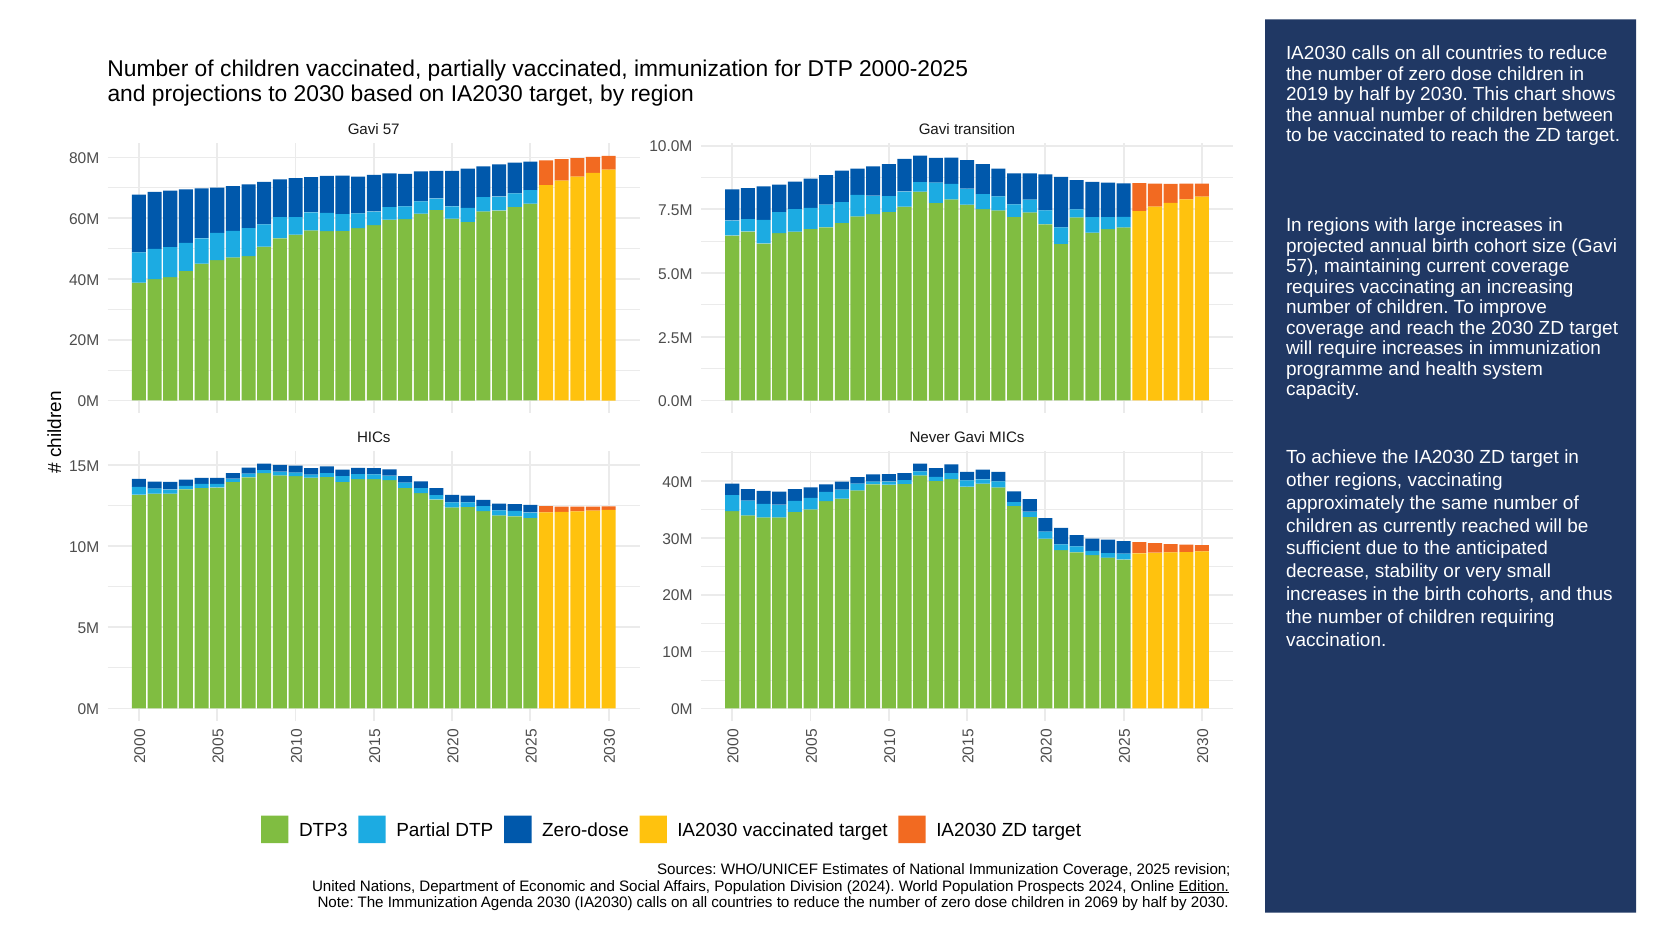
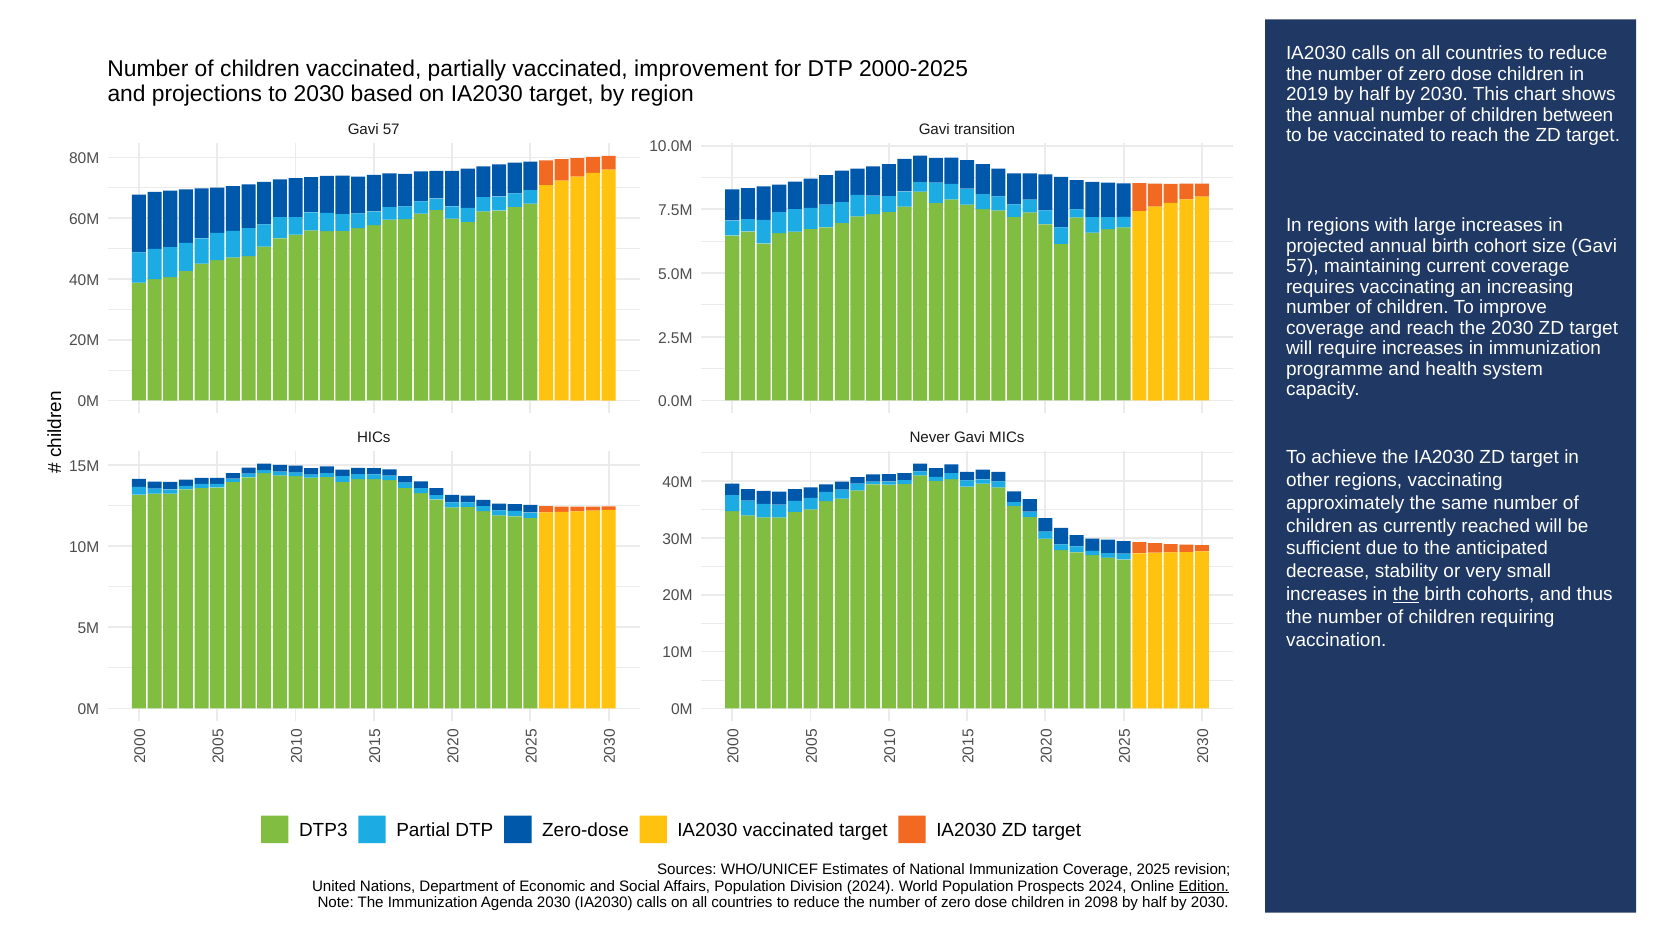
vaccinated immunization: immunization -> improvement
the at (1406, 594) underline: none -> present
2069: 2069 -> 2098
